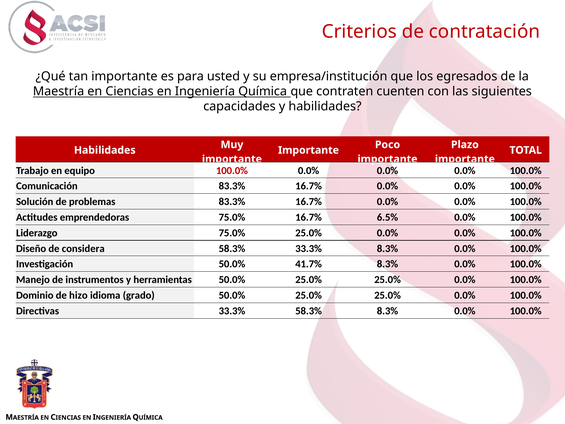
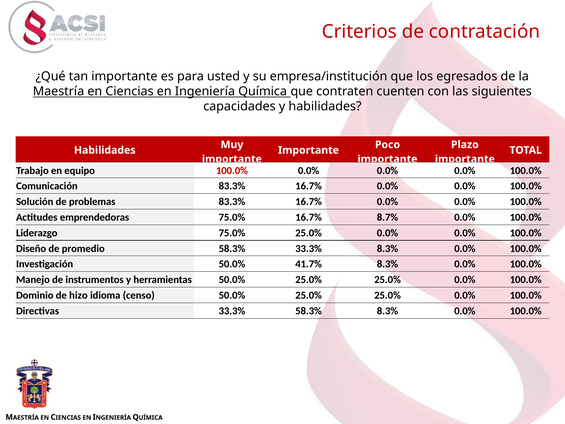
6.5%: 6.5% -> 8.7%
considera: considera -> promedio
grado: grado -> censo
